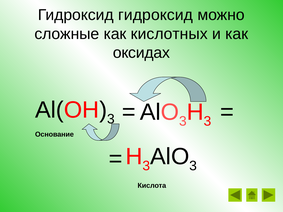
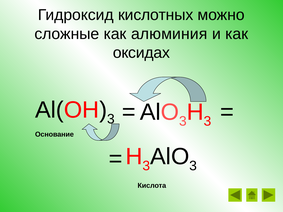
Гидроксид гидроксид: гидроксид -> кислотных
кислотных: кислотных -> алюминия
